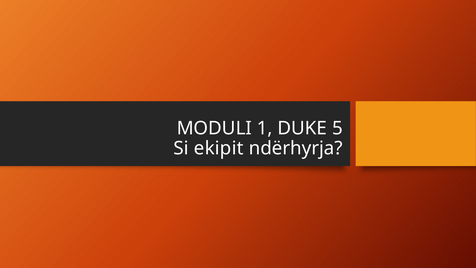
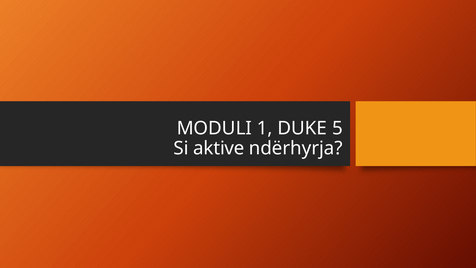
ekipit: ekipit -> aktive
